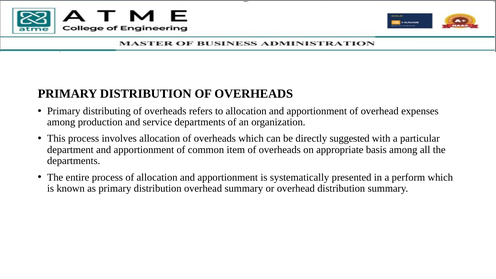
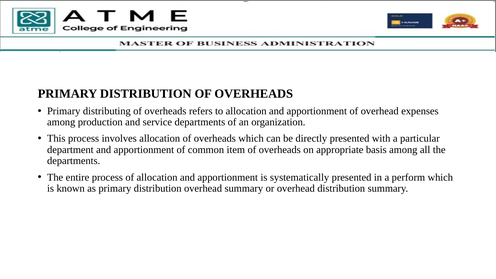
directly suggested: suggested -> presented
